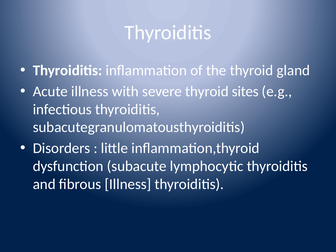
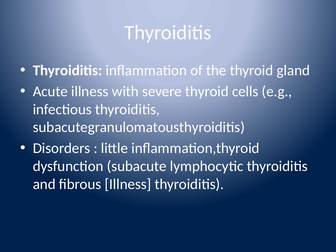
sites: sites -> cells
